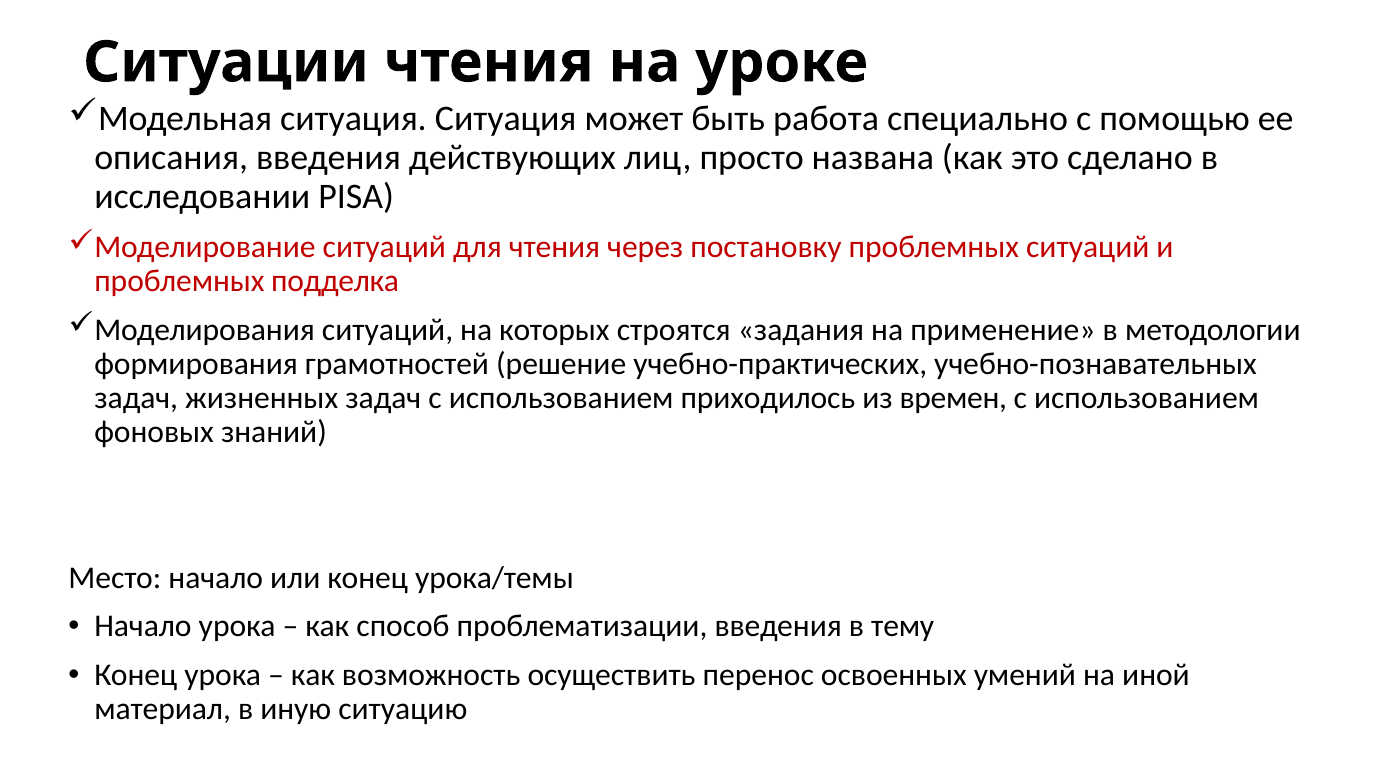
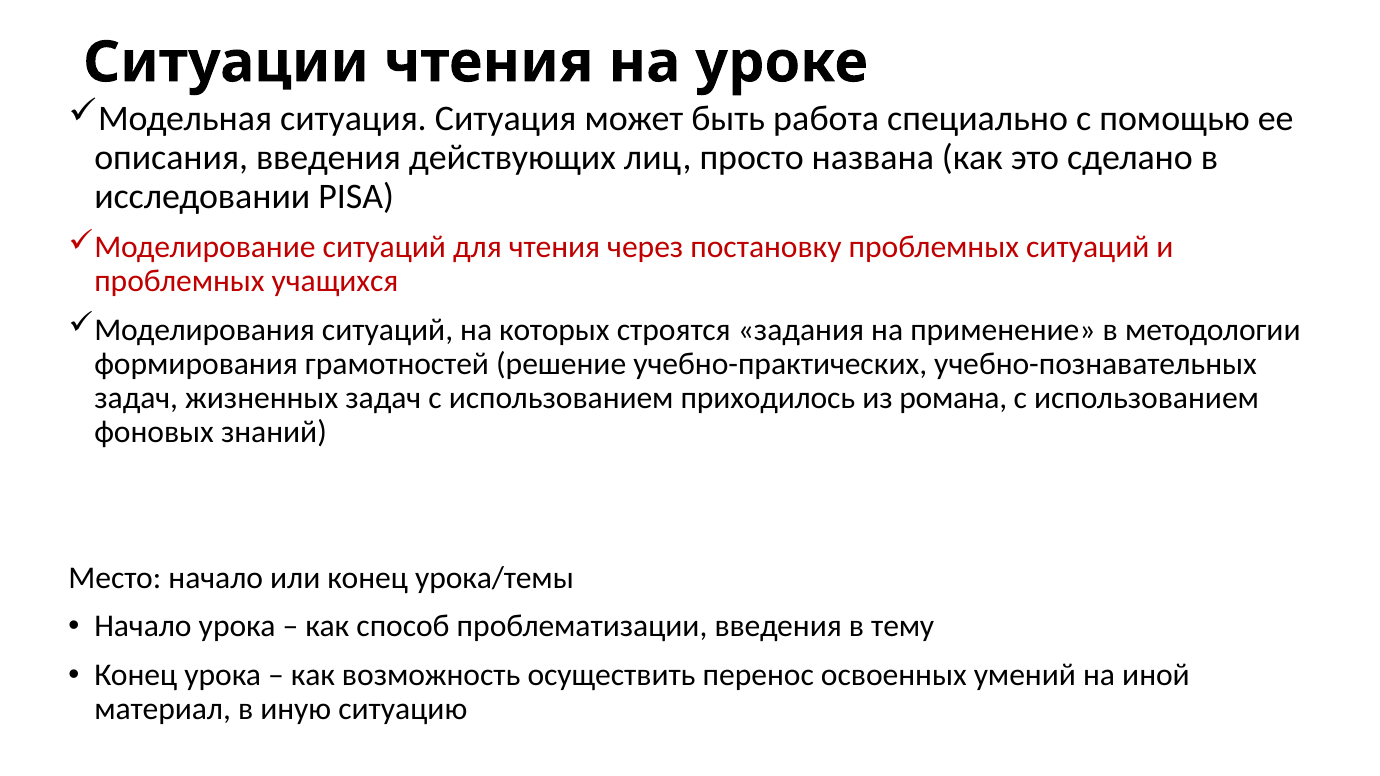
подделка: подделка -> учащихся
времен: времен -> романа
